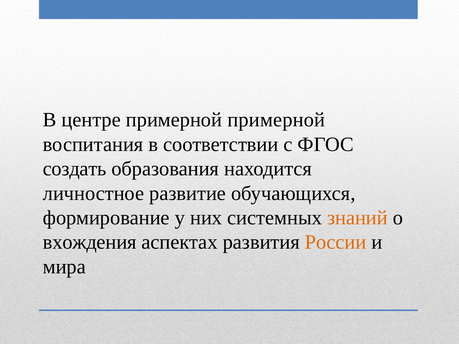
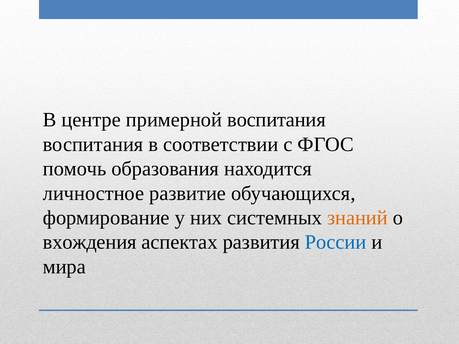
примерной примерной: примерной -> воспитания
создать: создать -> помочь
России colour: orange -> blue
